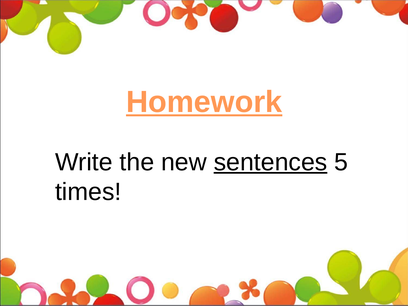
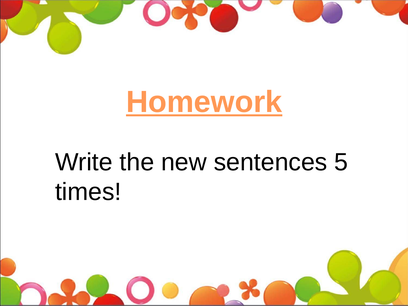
sentences underline: present -> none
